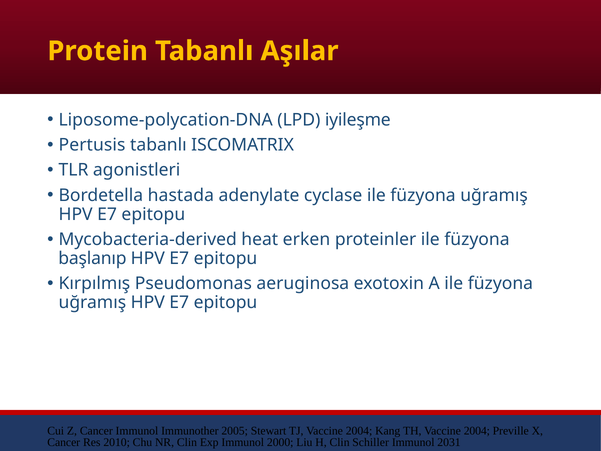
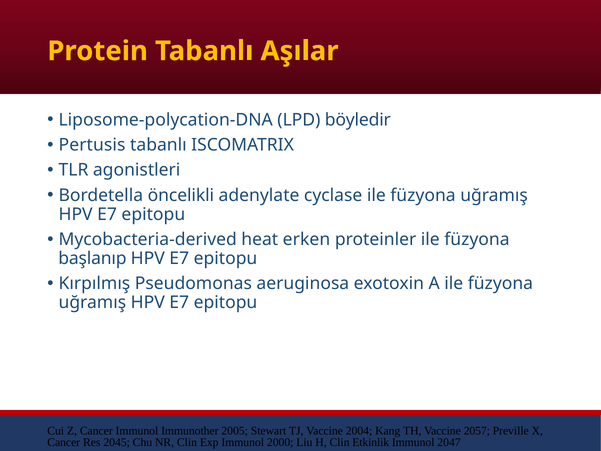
iyileşme: iyileşme -> böyledir
hastada: hastada -> öncelikli
TH Vaccine 2004: 2004 -> 2057
2010: 2010 -> 2045
Schiller: Schiller -> Etkinlik
2031: 2031 -> 2047
